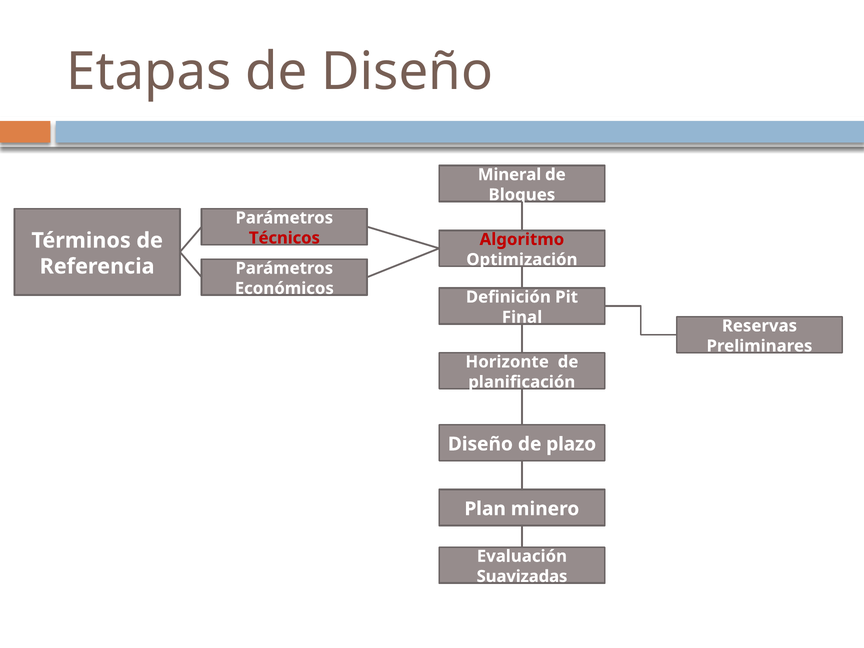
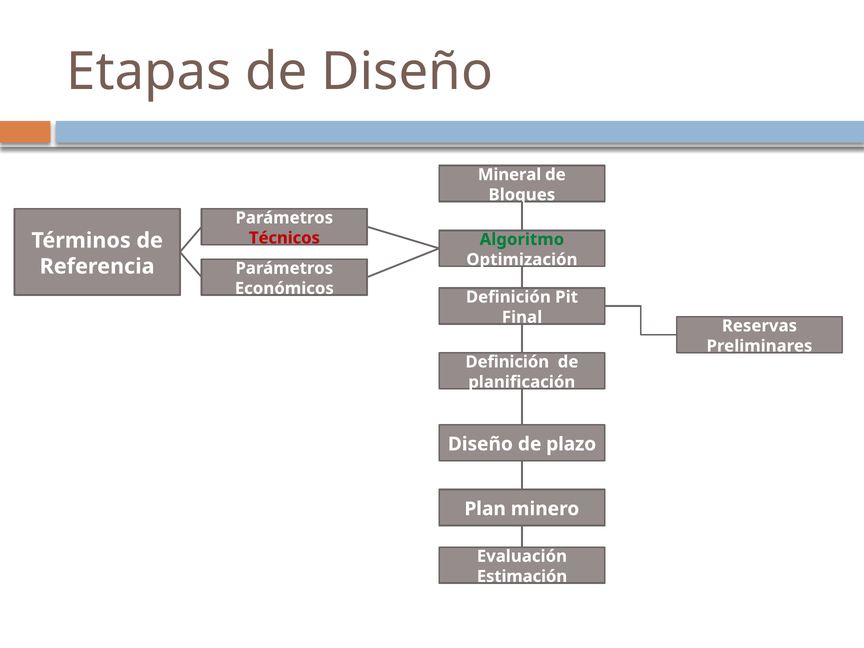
Algoritmo colour: red -> green
Horizonte at (507, 362): Horizonte -> Definición
Suavizadas: Suavizadas -> Estimación
